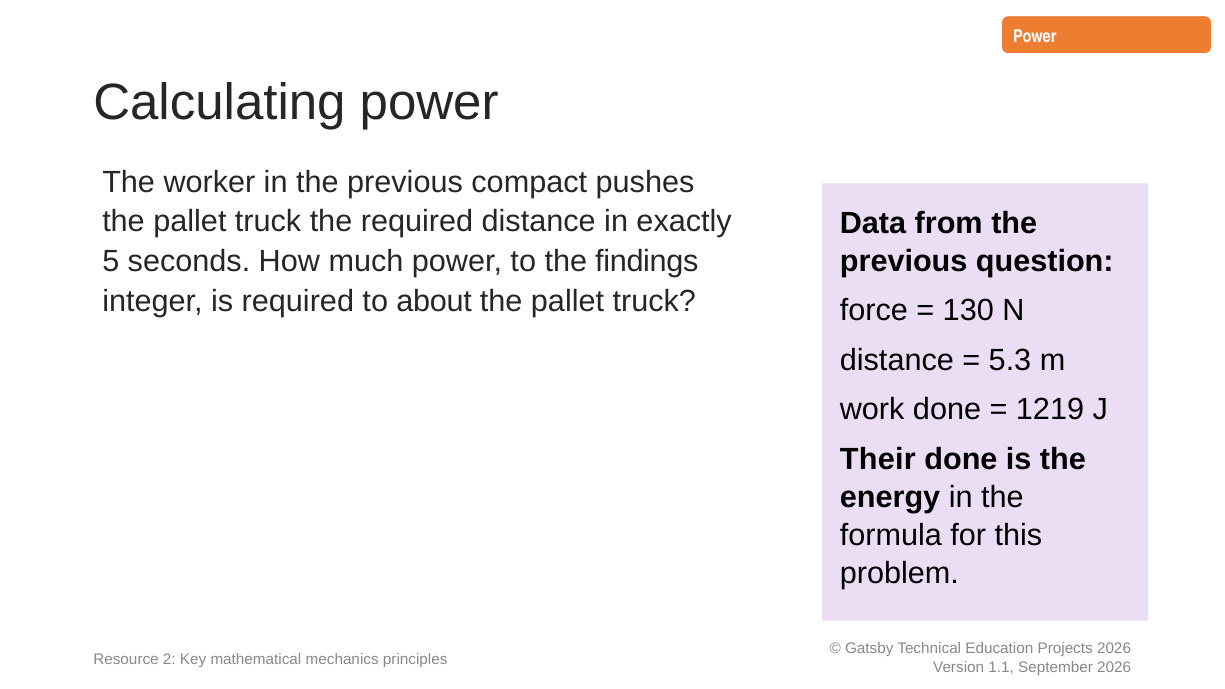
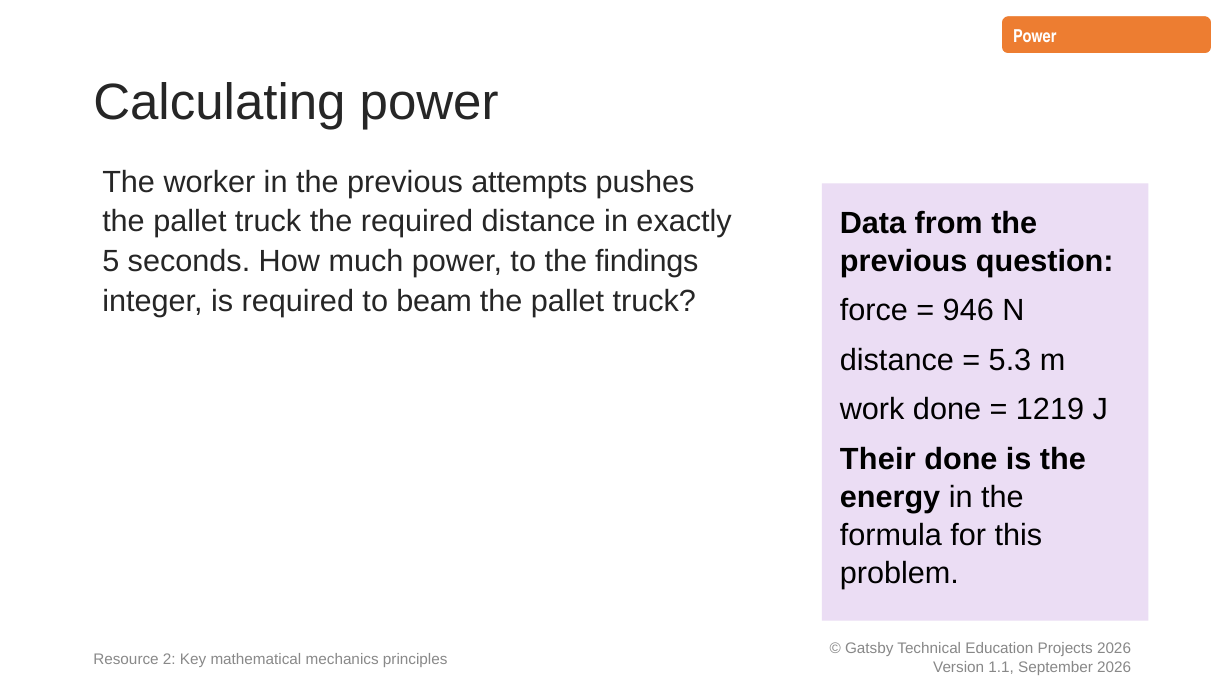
compact: compact -> attempts
about: about -> beam
130: 130 -> 946
